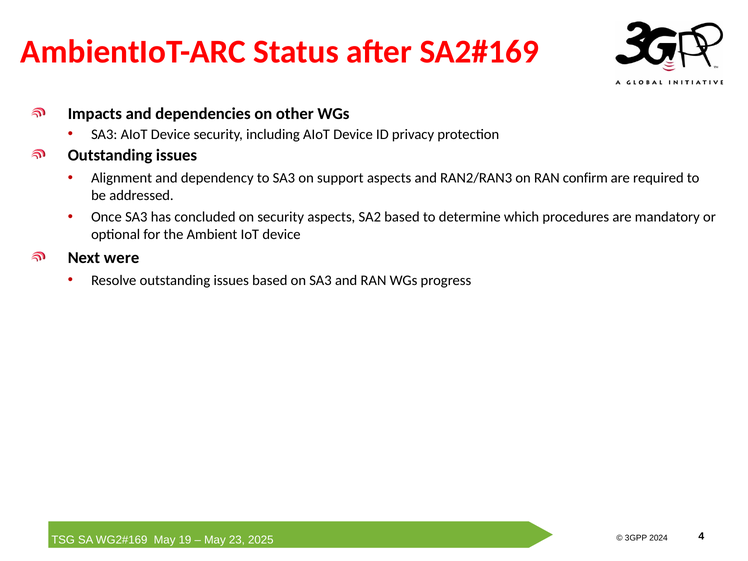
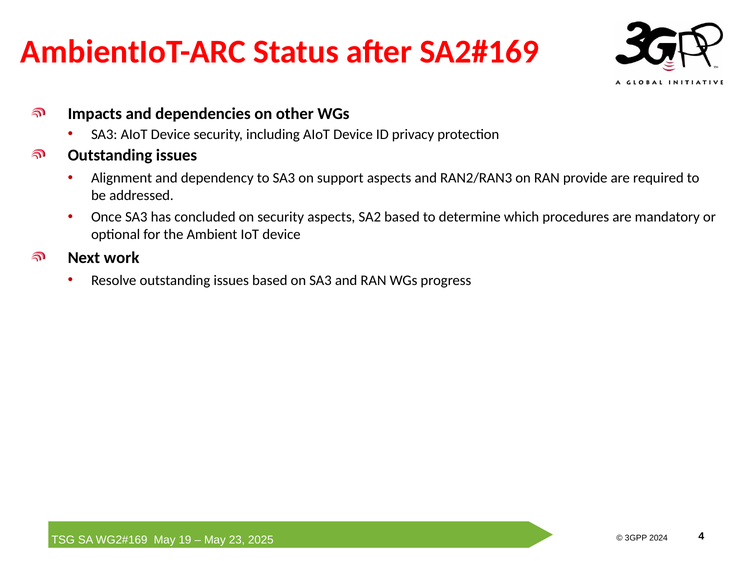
confirm: confirm -> provide
were: were -> work
